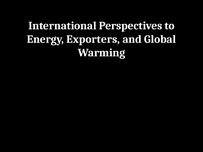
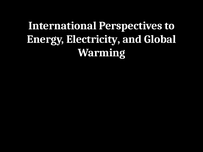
Exporters: Exporters -> Electricity
